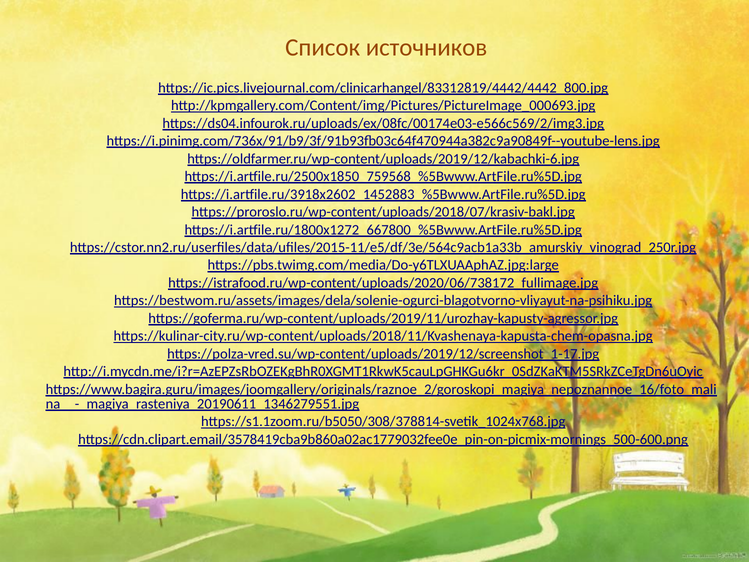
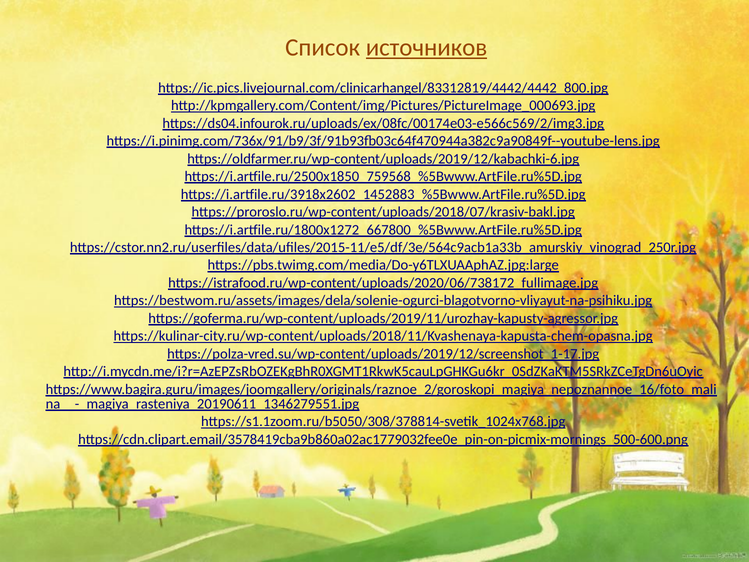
источников underline: none -> present
